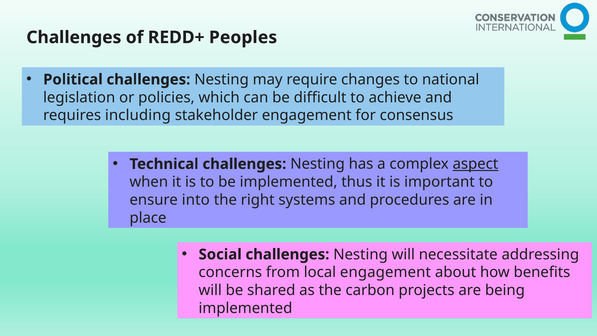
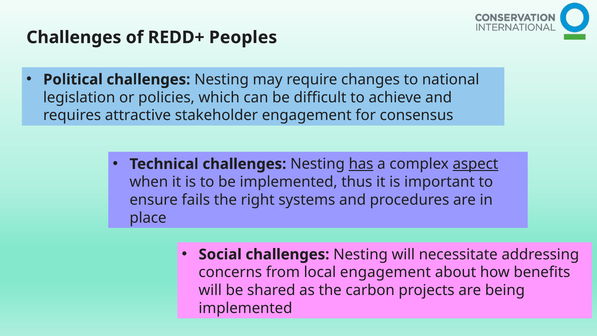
including: including -> attractive
has underline: none -> present
into: into -> fails
